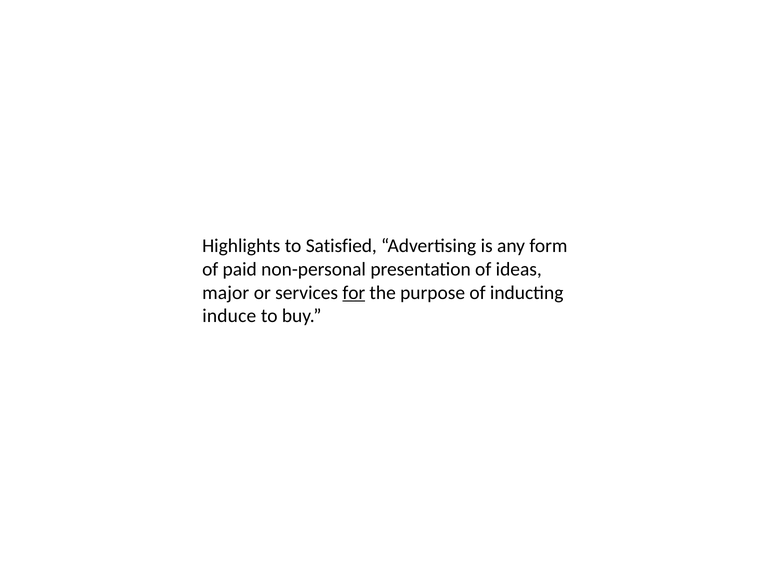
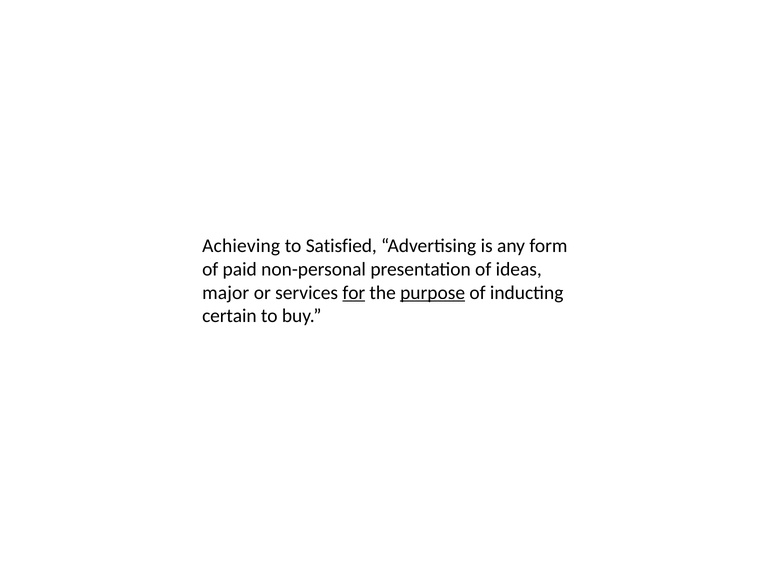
Highlights: Highlights -> Achieving
purpose underline: none -> present
induce: induce -> certain
